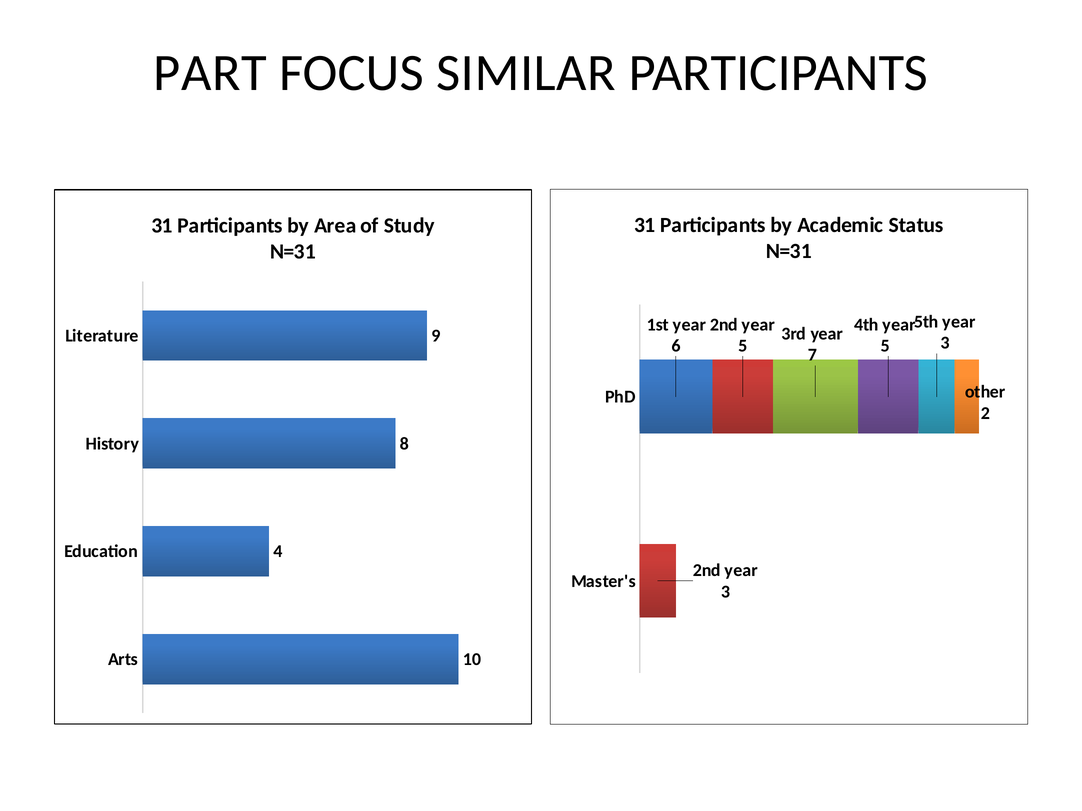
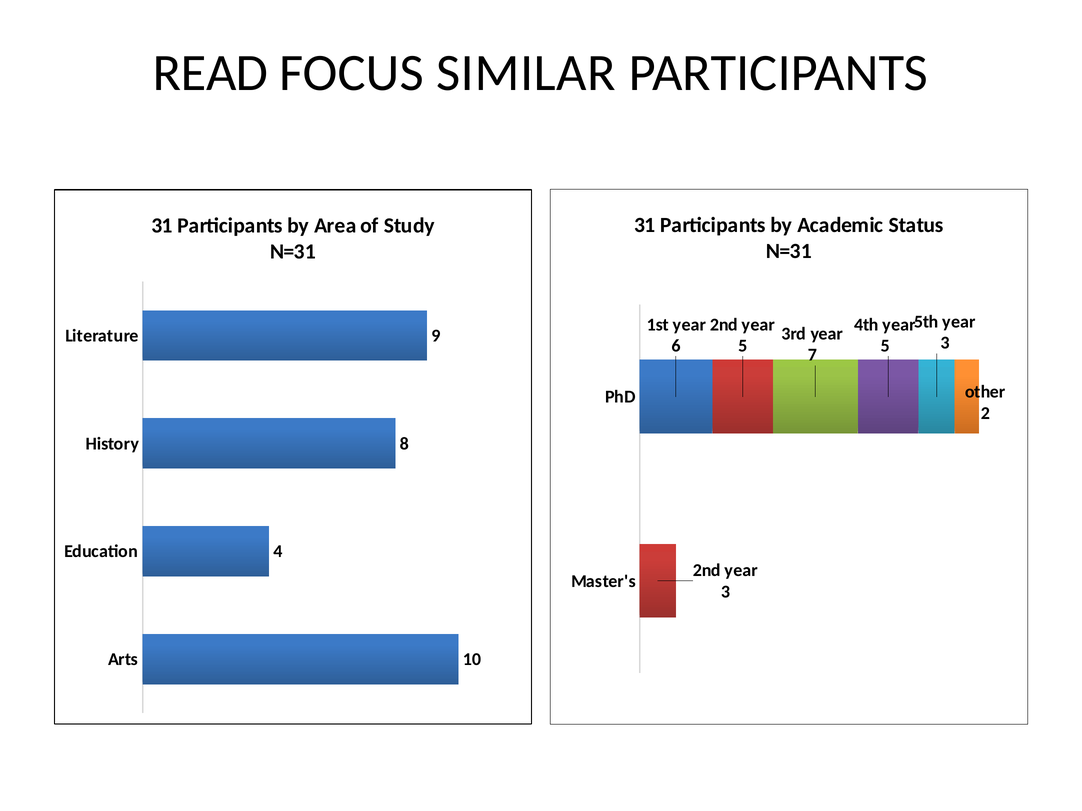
PART: PART -> READ
